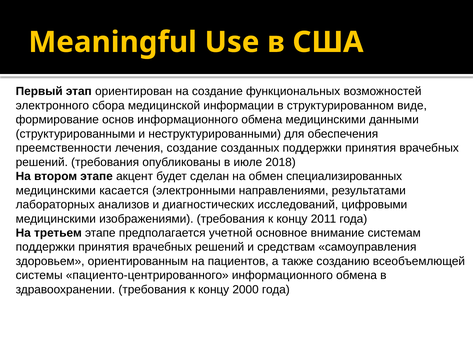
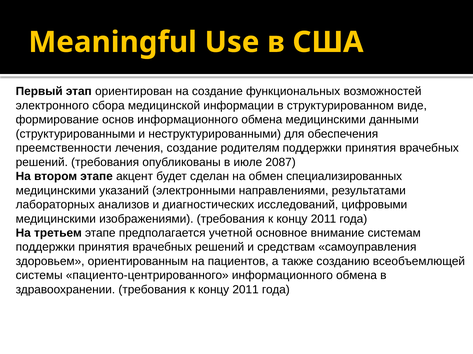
созданных: созданных -> родителям
2018: 2018 -> 2087
касается: касается -> указаний
2000 at (246, 290): 2000 -> 2011
